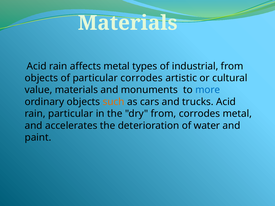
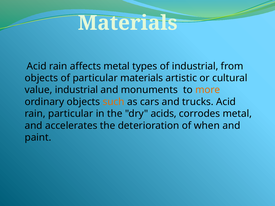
particular corrodes: corrodes -> materials
value materials: materials -> industrial
more colour: blue -> orange
dry from: from -> acids
water: water -> when
